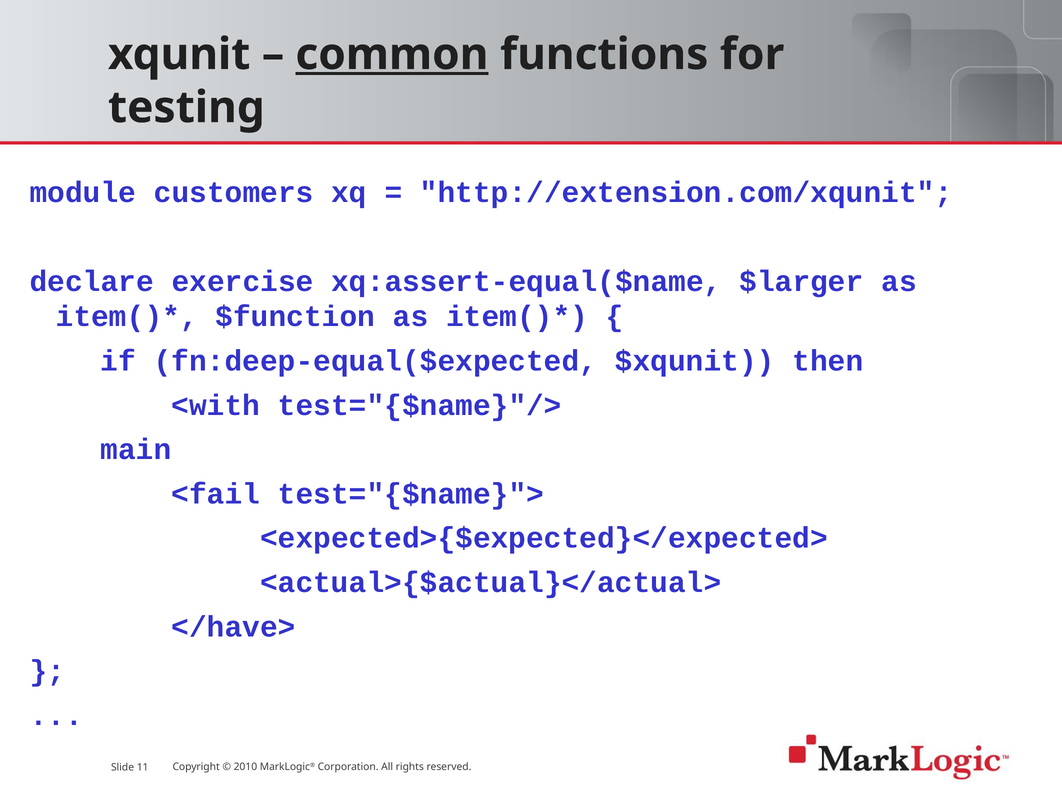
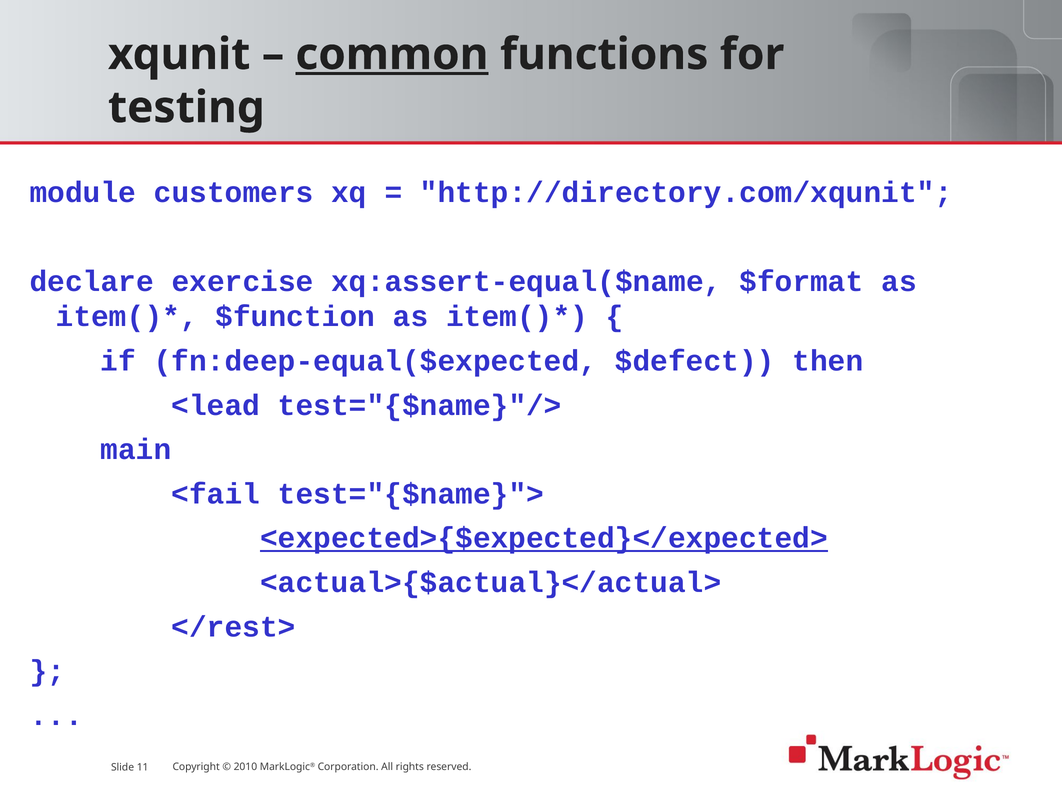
http://extension.com/xqunit: http://extension.com/xqunit -> http://directory.com/xqunit
$larger: $larger -> $format
$xqunit: $xqunit -> $defect
<with: <with -> <lead
<expected>{$expected}</expected> underline: none -> present
</have>: </have> -> </rest>
